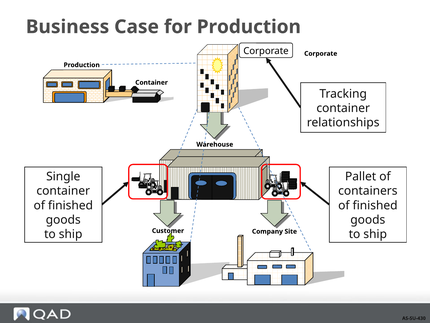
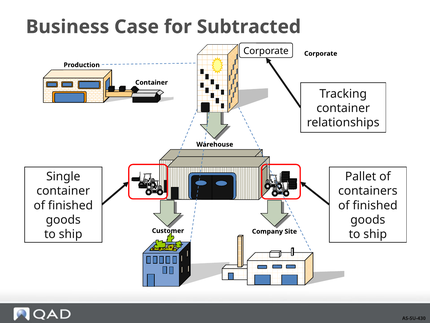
for Production: Production -> Subtracted
